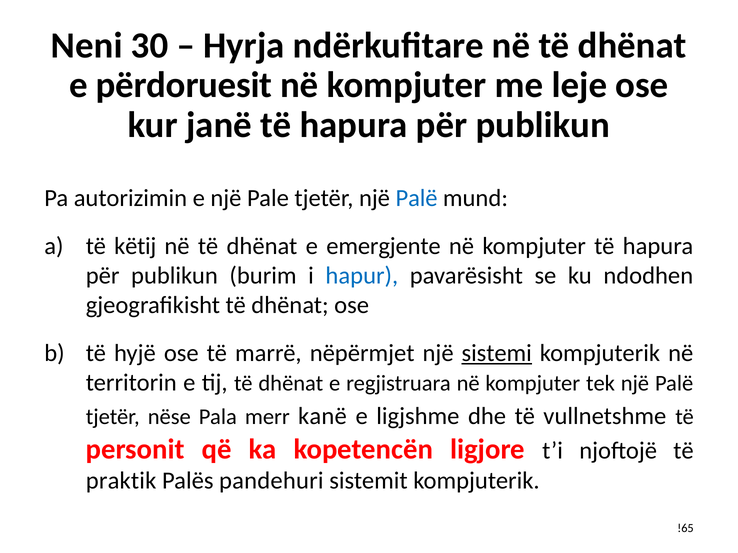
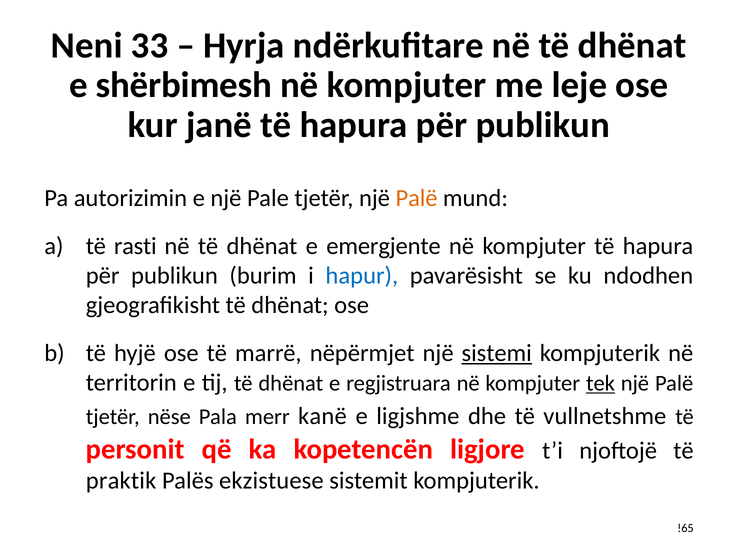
30: 30 -> 33
përdoruesit: përdoruesit -> shërbimesh
Palë at (417, 198) colour: blue -> orange
këtij: këtij -> rasti
tek underline: none -> present
pandehuri: pandehuri -> ekzistuese
